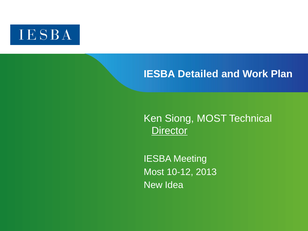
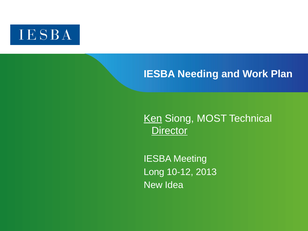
Detailed: Detailed -> Needing
Ken underline: none -> present
Most at (154, 172): Most -> Long
